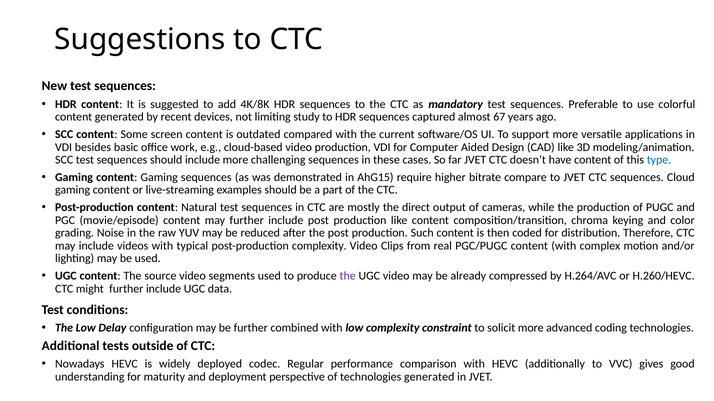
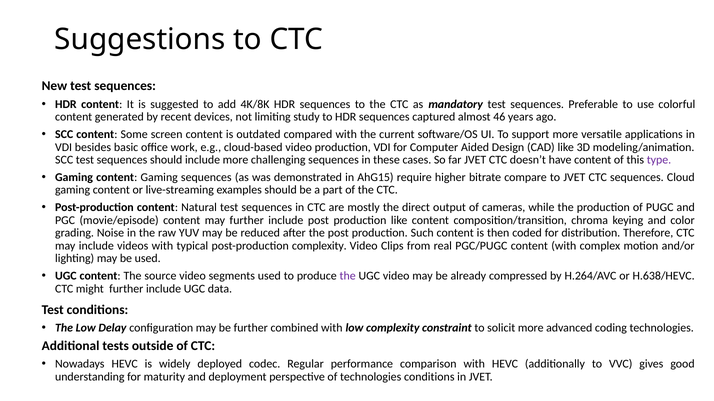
67: 67 -> 46
type colour: blue -> purple
H.260/HEVC: H.260/HEVC -> H.638/HEVC
technologies generated: generated -> conditions
